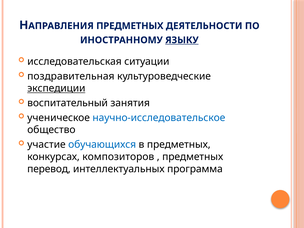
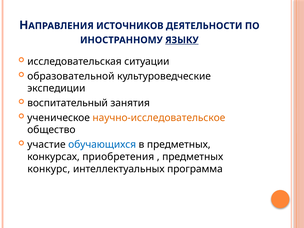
ПРЕДМЕТНЫХ at (130, 26): ПРЕДМЕТНЫХ -> ИСТОЧНИКОВ
поздравительная: поздравительная -> образовательной
экспедиции underline: present -> none
научно-исследовательское colour: blue -> orange
композиторов: композиторов -> приобретения
перевод: перевод -> конкурс
